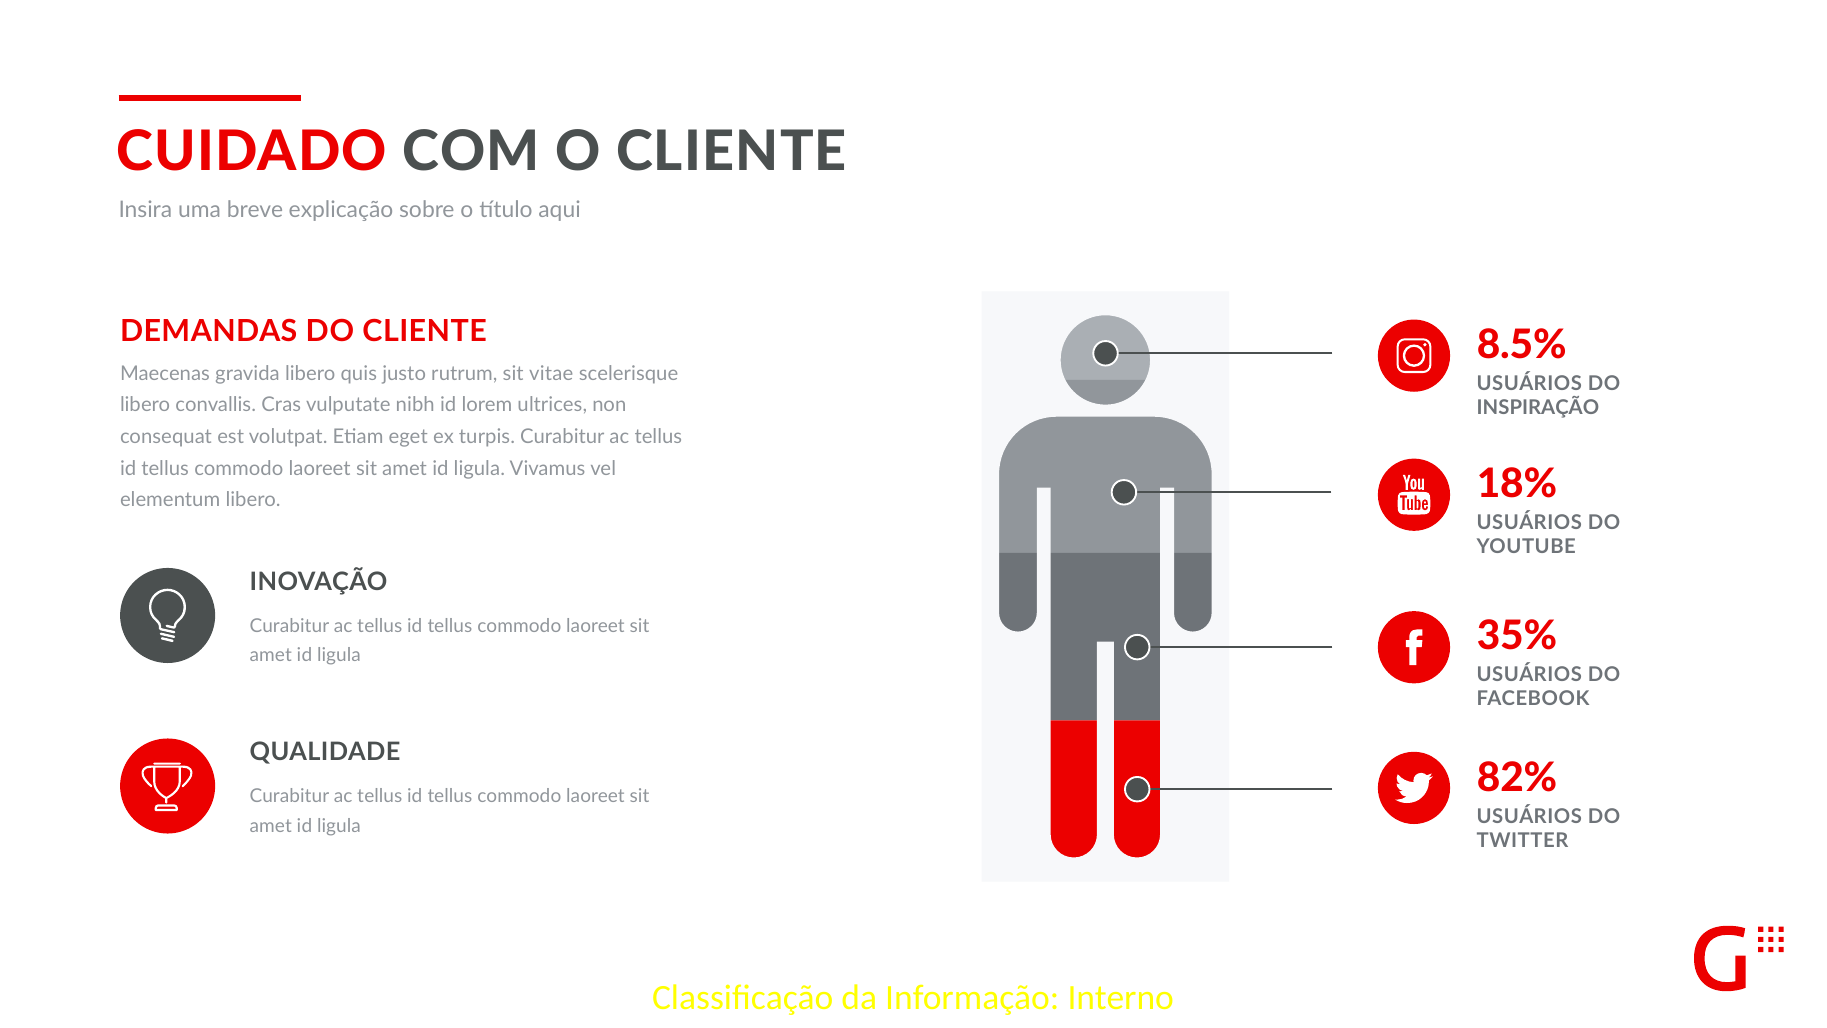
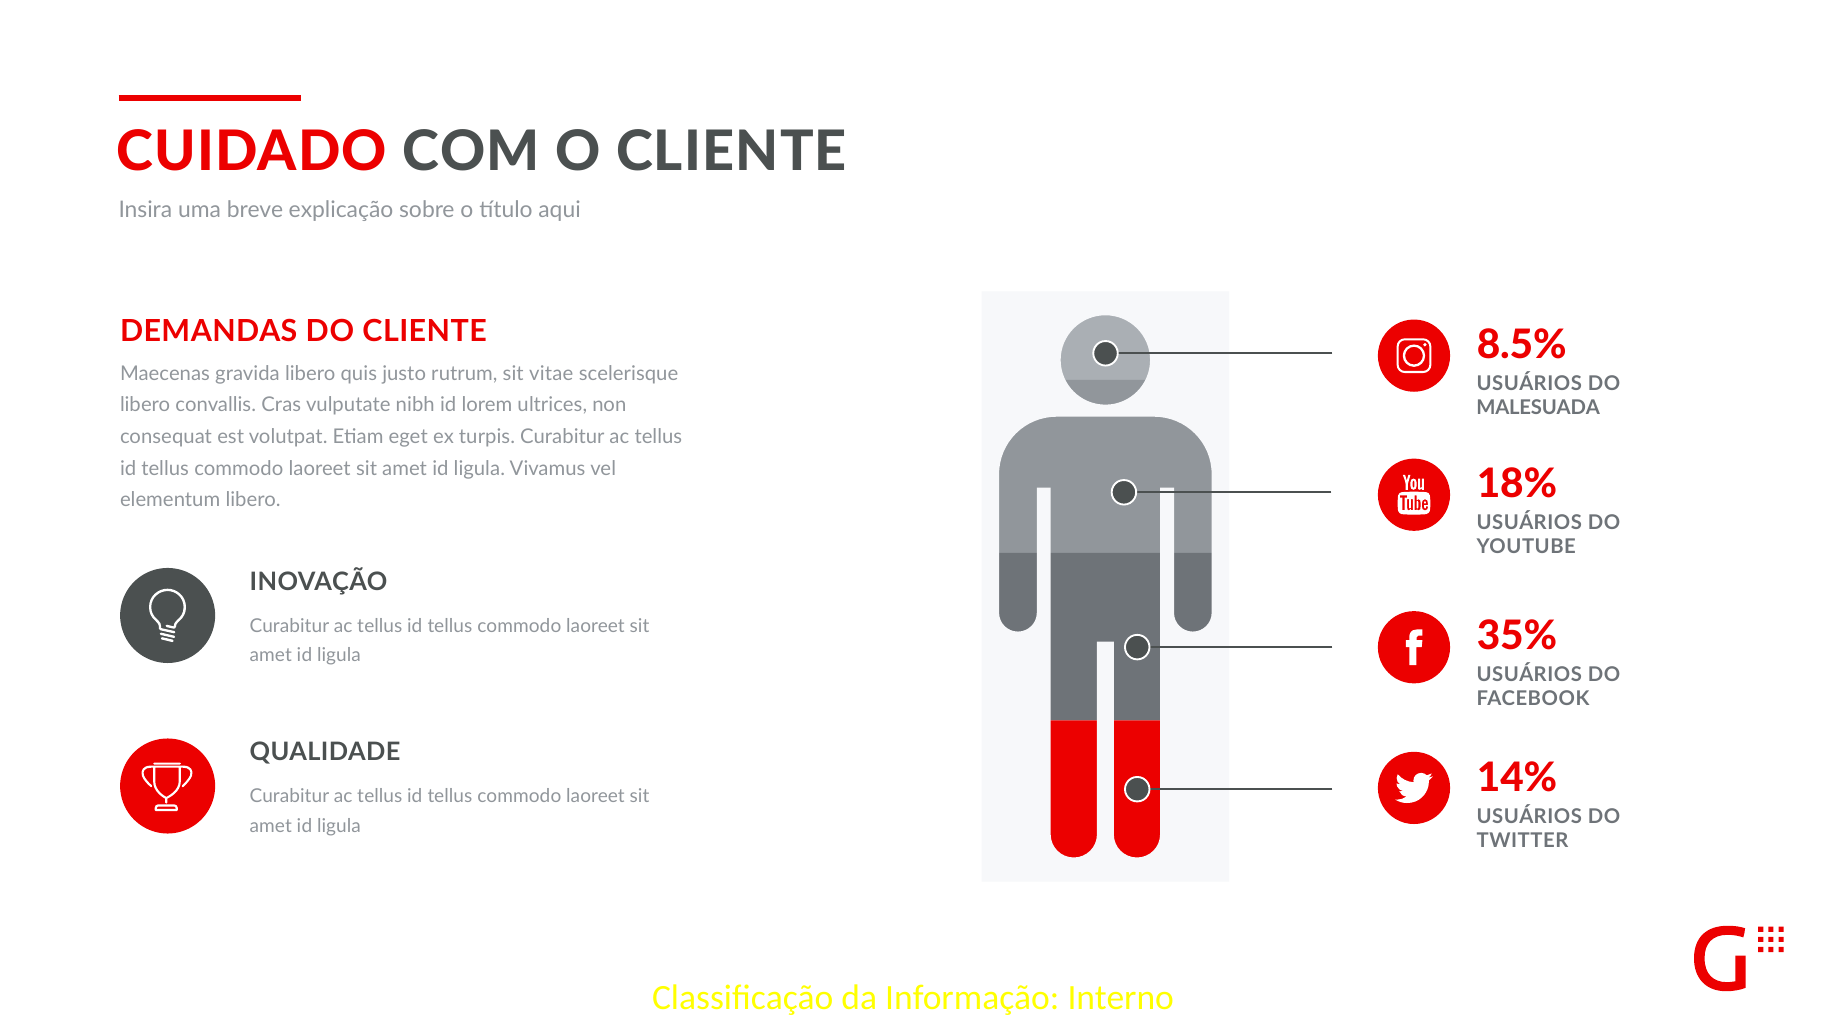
INSPIRAÇÃO: INSPIRAÇÃO -> MALESUADA
82%: 82% -> 14%
